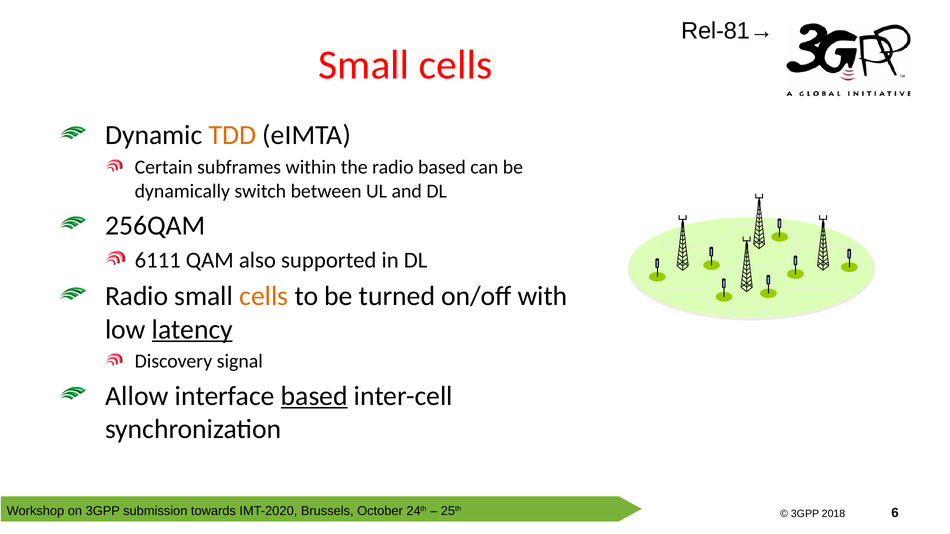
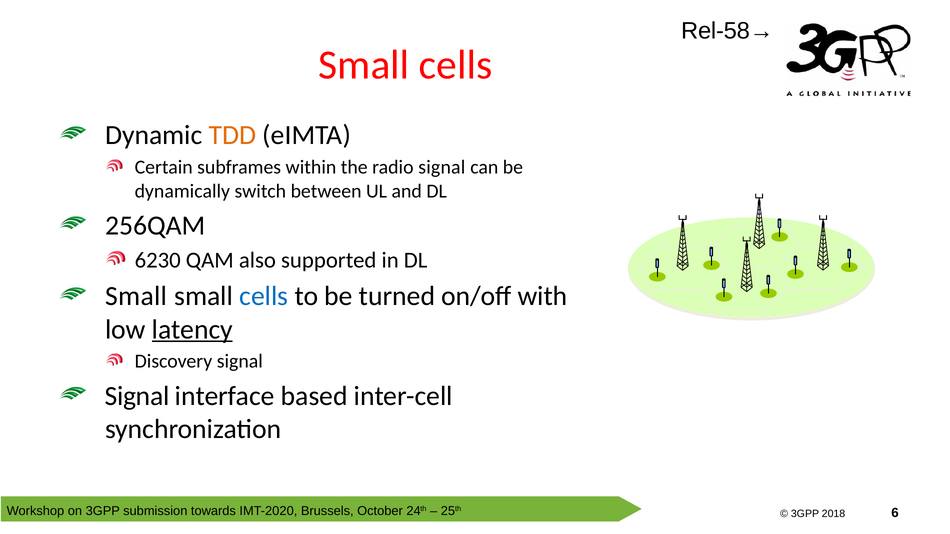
Rel-81→: Rel-81→ -> Rel-58→
radio based: based -> signal
6111: 6111 -> 6230
Radio at (137, 296): Radio -> Small
cells at (264, 296) colour: orange -> blue
Allow at (137, 396): Allow -> Signal
based at (314, 396) underline: present -> none
